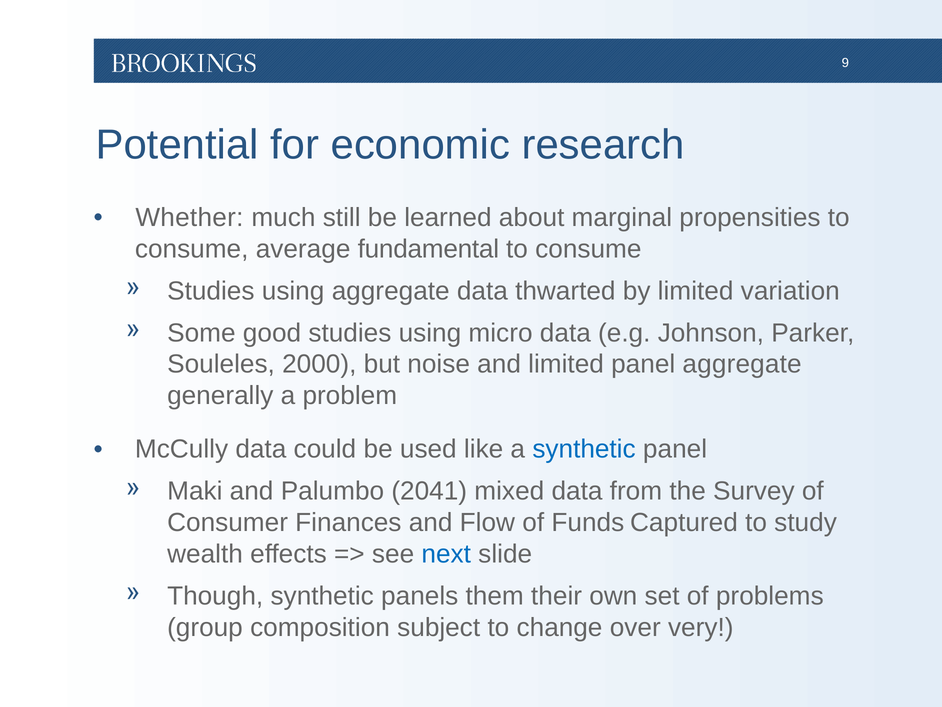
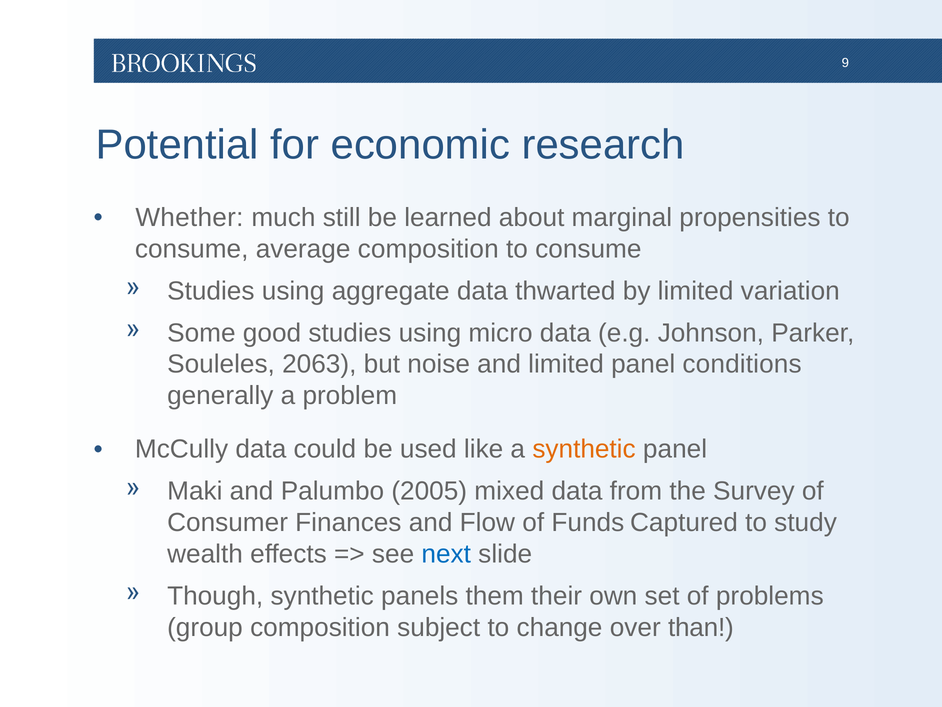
average fundamental: fundamental -> composition
2000: 2000 -> 2063
panel aggregate: aggregate -> conditions
synthetic at (584, 449) colour: blue -> orange
2041: 2041 -> 2005
very: very -> than
